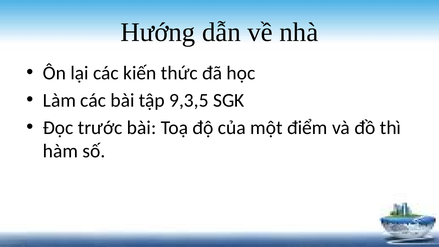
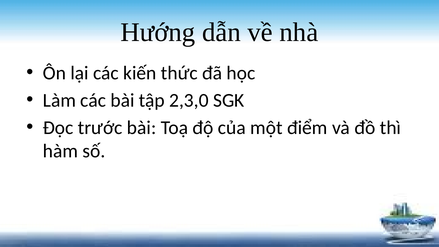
9,3,5: 9,3,5 -> 2,3,0
